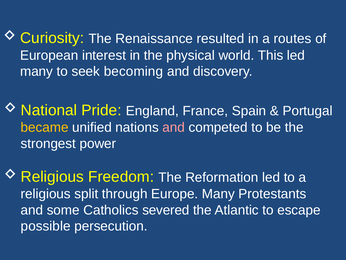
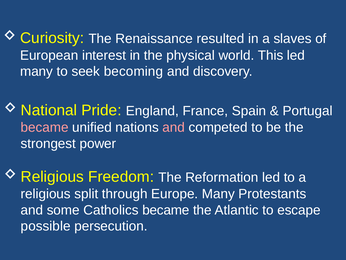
routes: routes -> slaves
became at (45, 127) colour: yellow -> pink
Catholics severed: severed -> became
